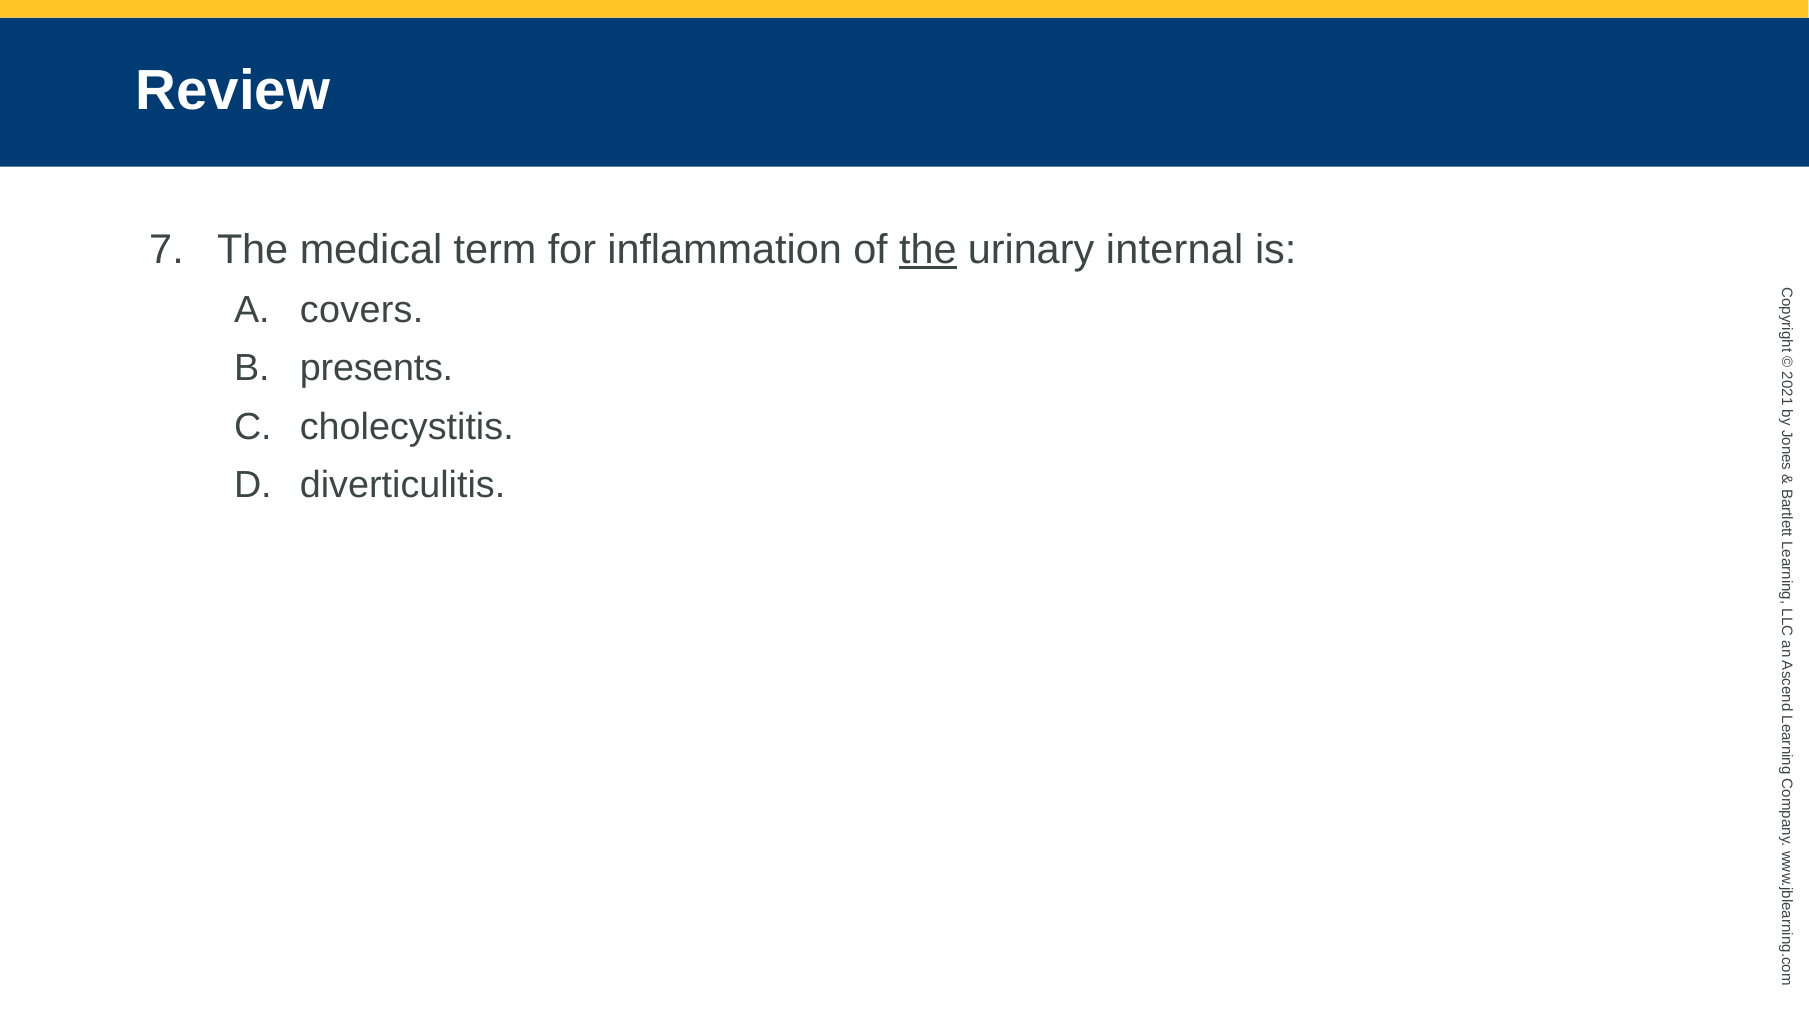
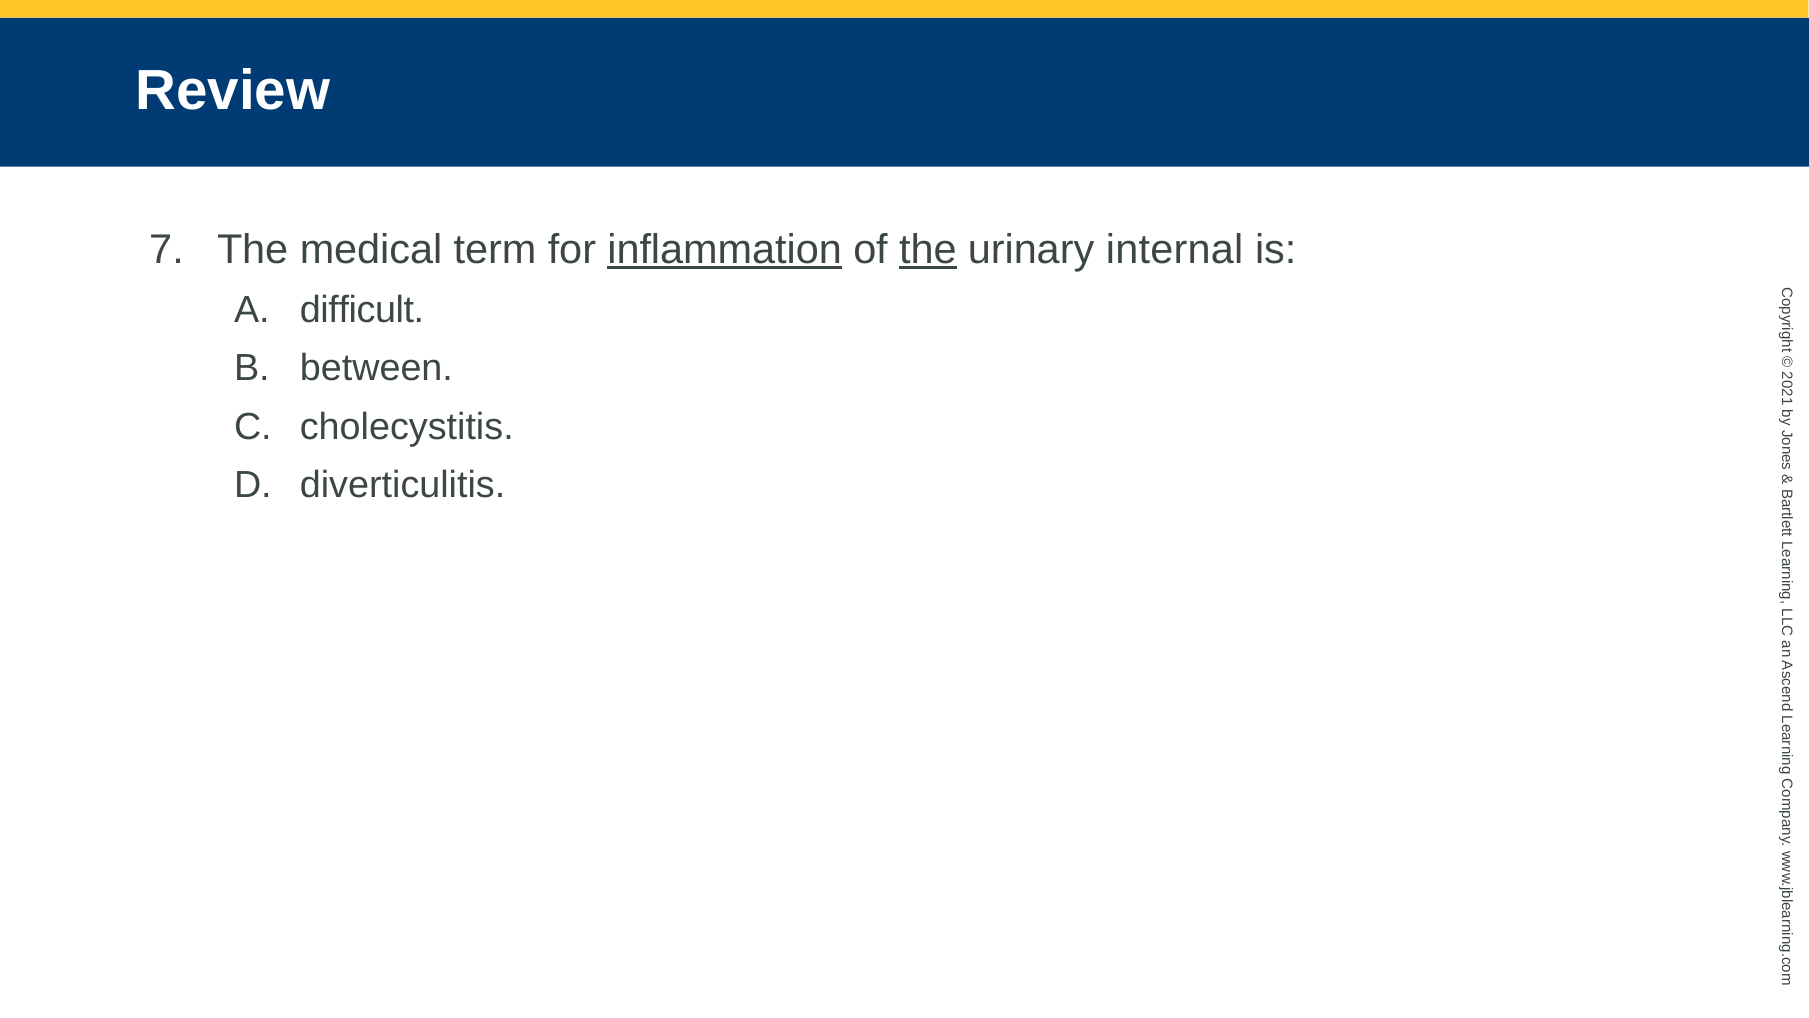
inflammation underline: none -> present
covers: covers -> difficult
presents: presents -> between
